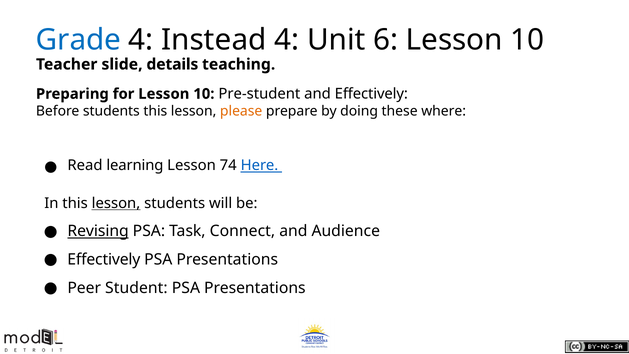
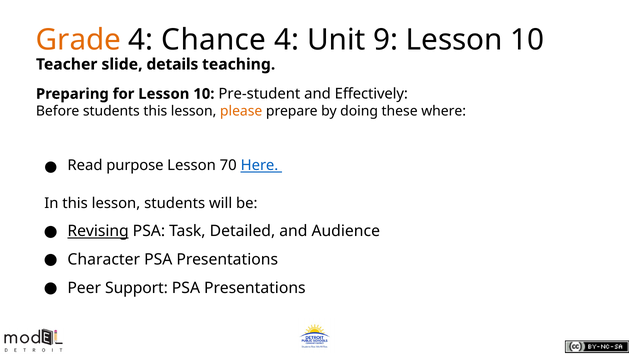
Grade colour: blue -> orange
Instead: Instead -> Chance
6: 6 -> 9
learning: learning -> purpose
74: 74 -> 70
lesson at (116, 203) underline: present -> none
Connect: Connect -> Detailed
Effectively at (104, 259): Effectively -> Character
Student: Student -> Support
